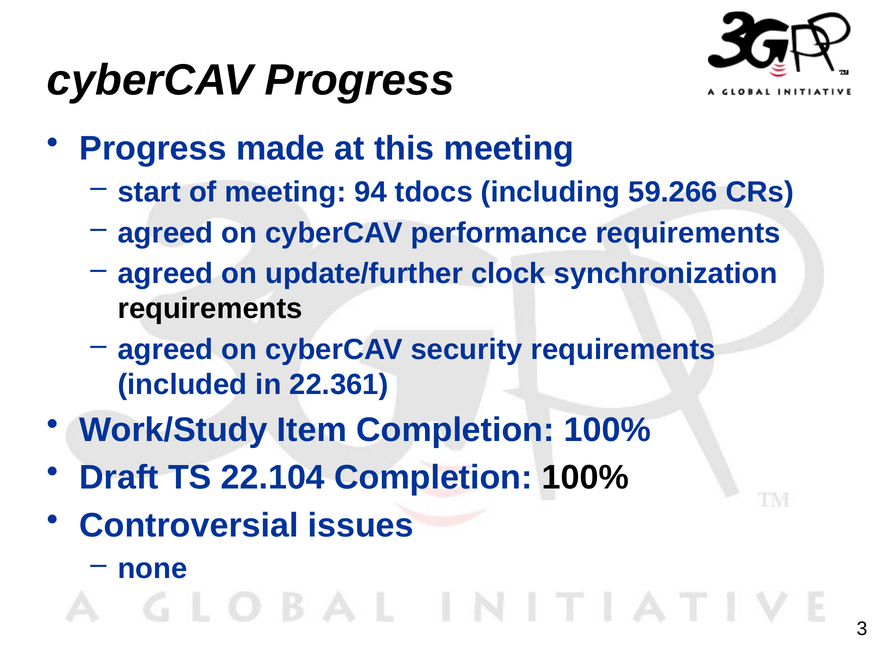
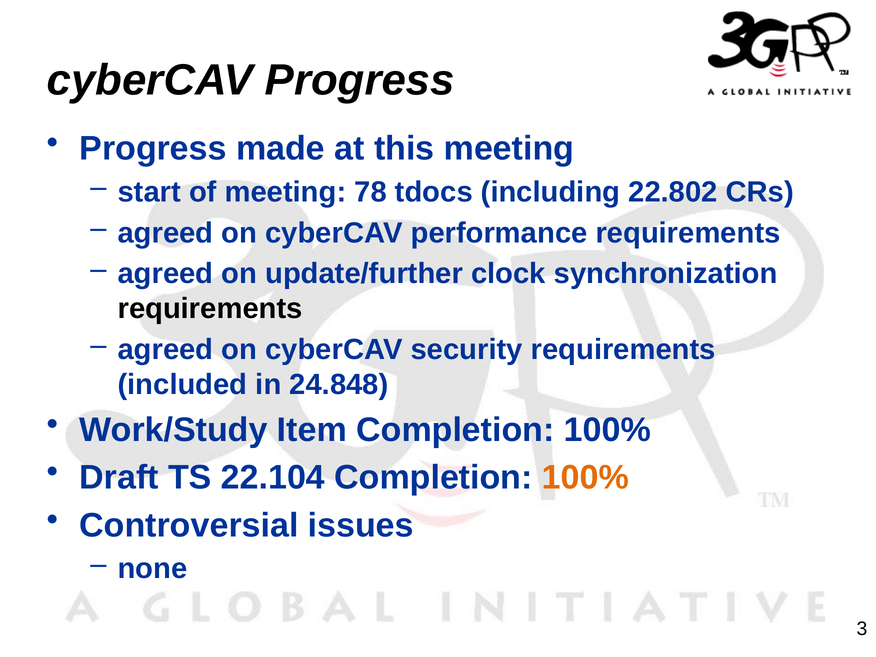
94: 94 -> 78
59.266: 59.266 -> 22.802
22.361: 22.361 -> 24.848
100% at (585, 478) colour: black -> orange
